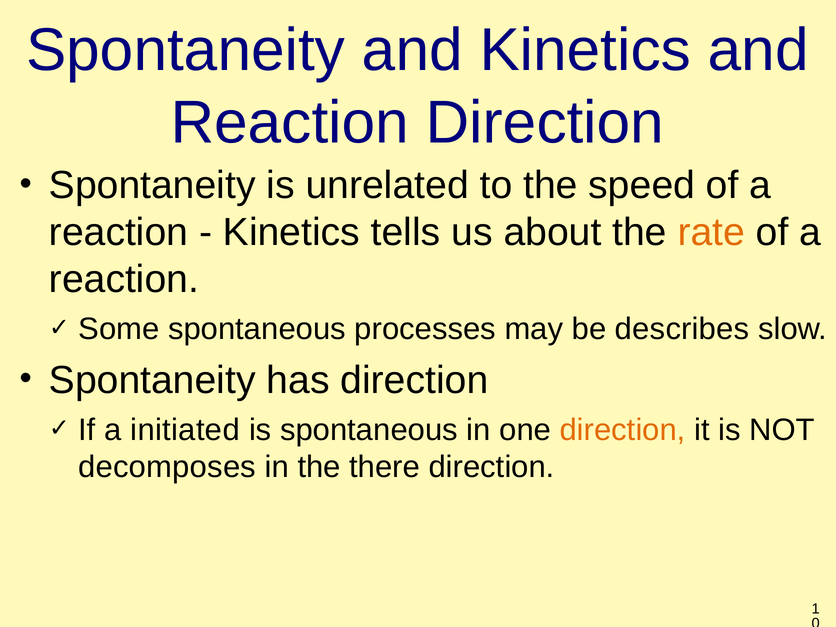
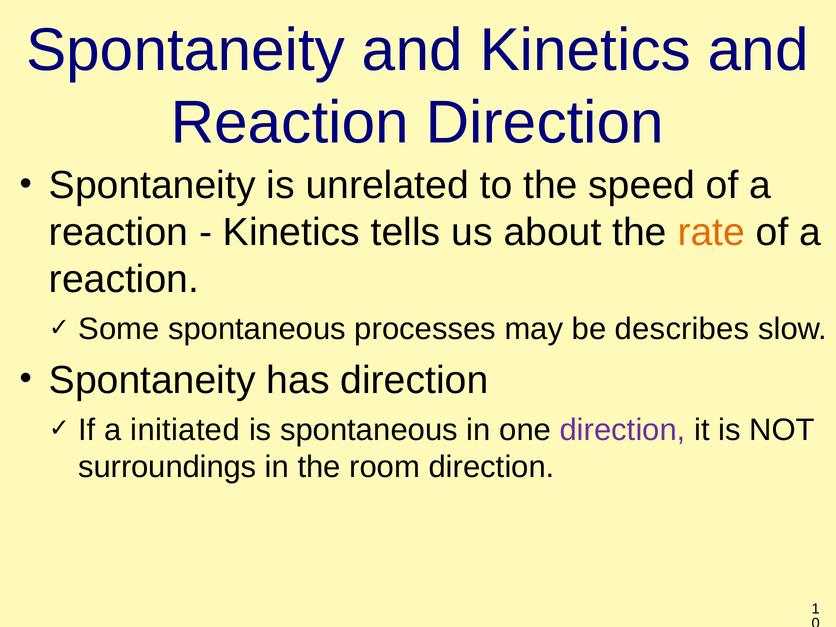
direction at (623, 430) colour: orange -> purple
decomposes: decomposes -> surroundings
there: there -> room
